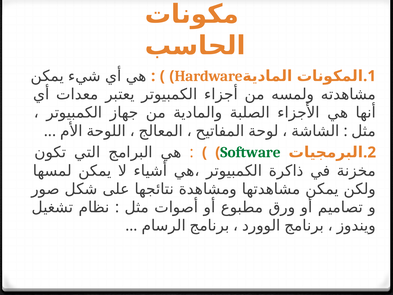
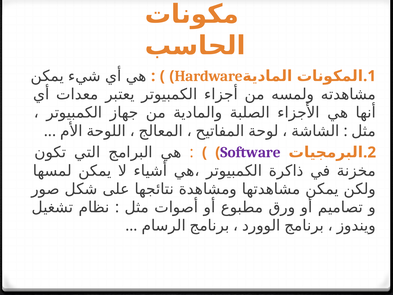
Software colour: green -> purple
